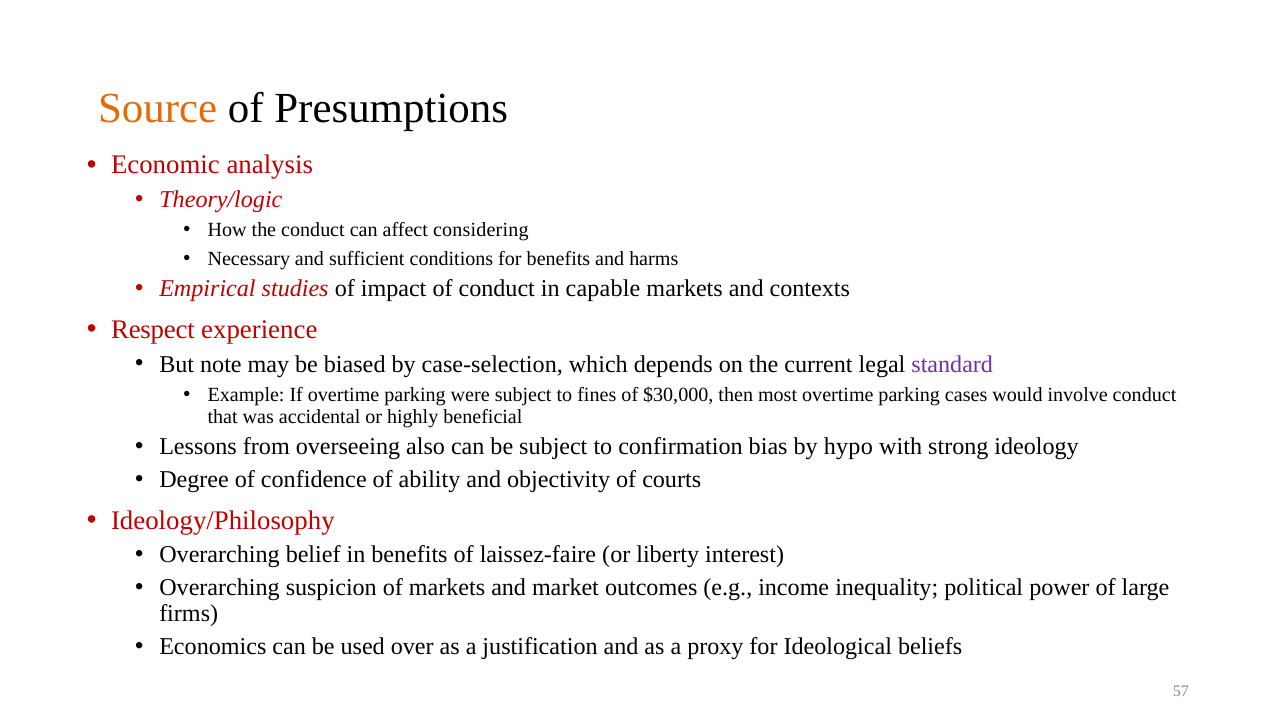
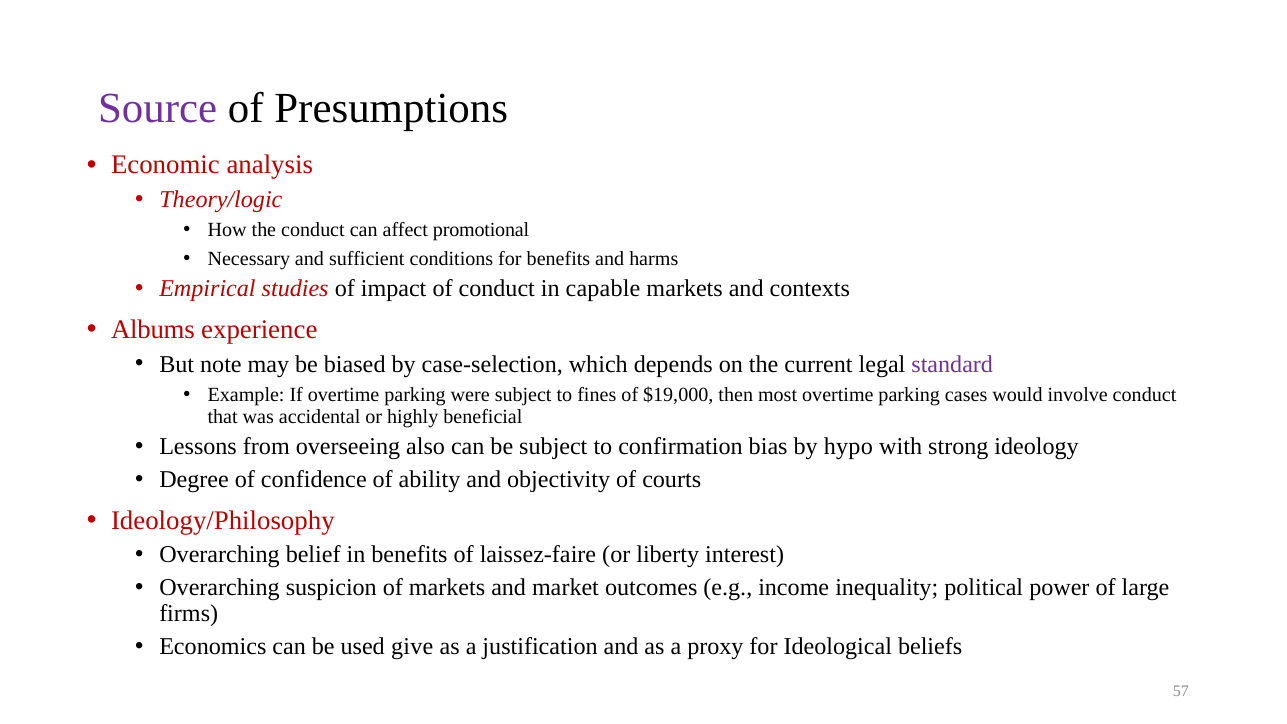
Source colour: orange -> purple
considering: considering -> promotional
Respect: Respect -> Albums
$30,000: $30,000 -> $19,000
over: over -> give
